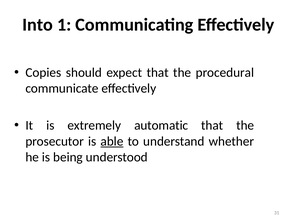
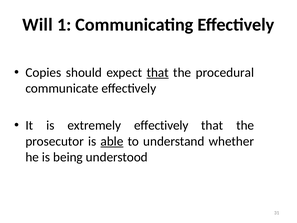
Into: Into -> Will
that at (158, 72) underline: none -> present
extremely automatic: automatic -> effectively
